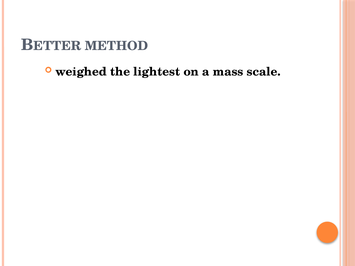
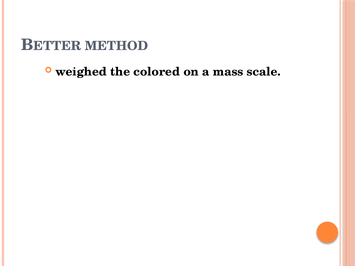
lightest: lightest -> colored
